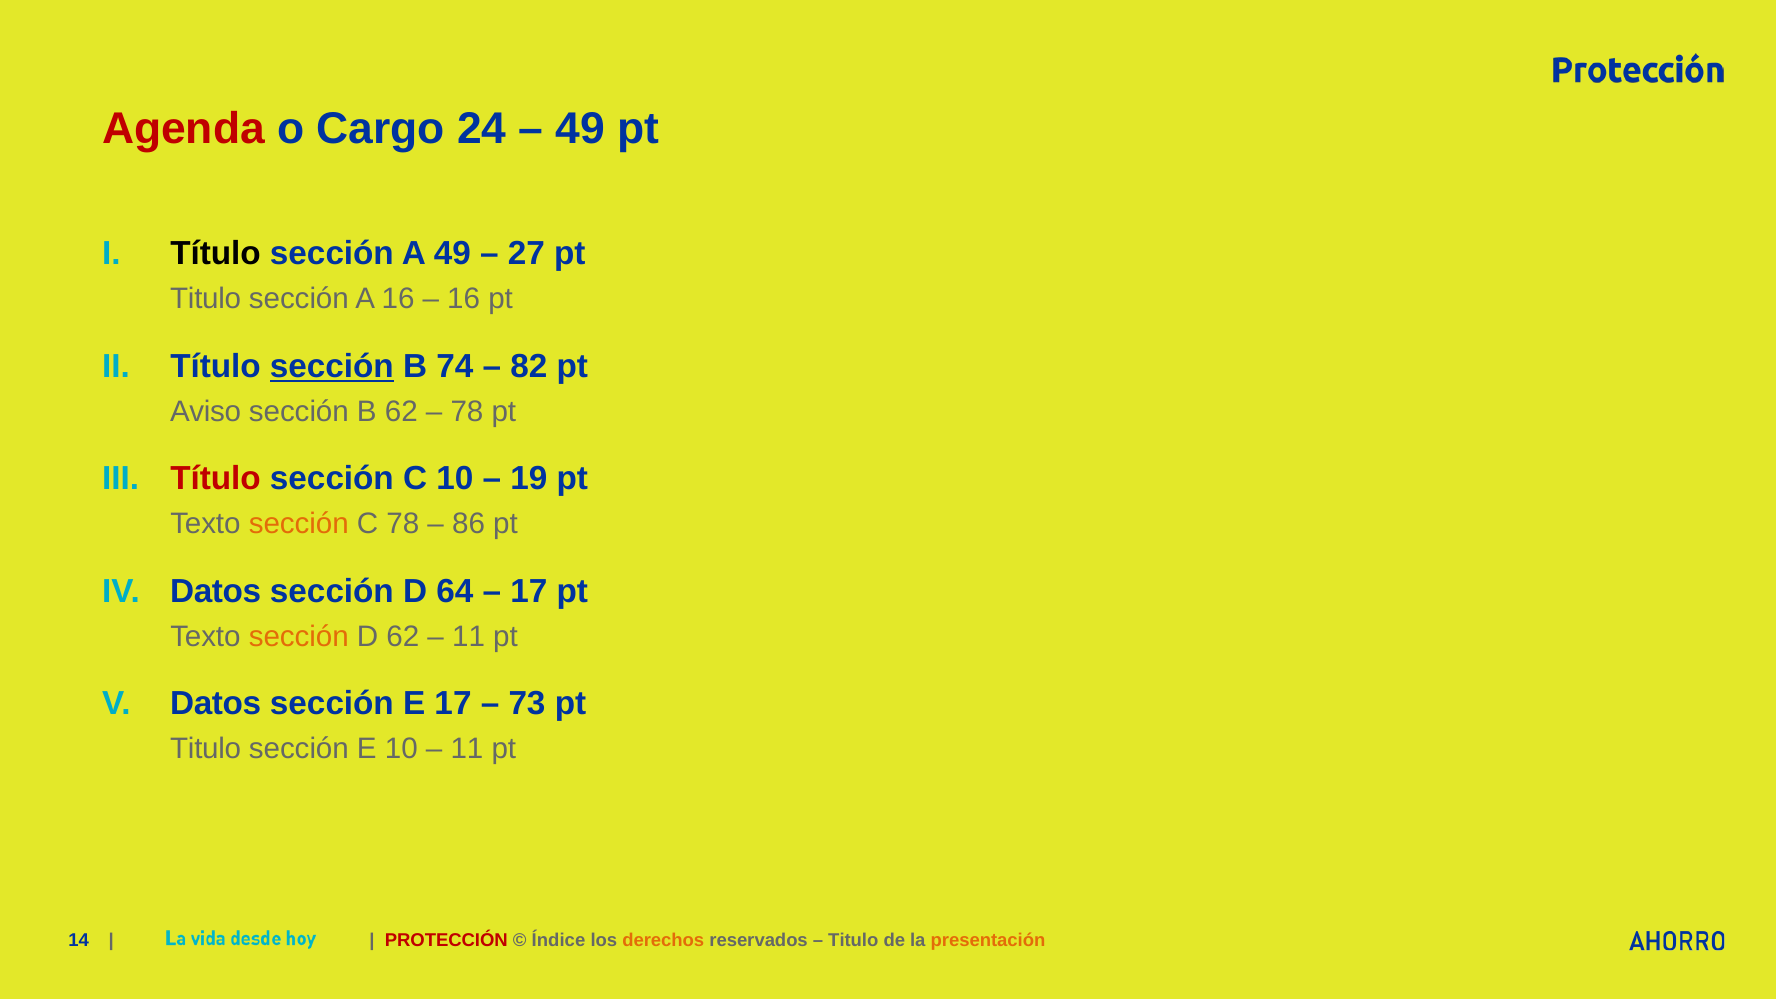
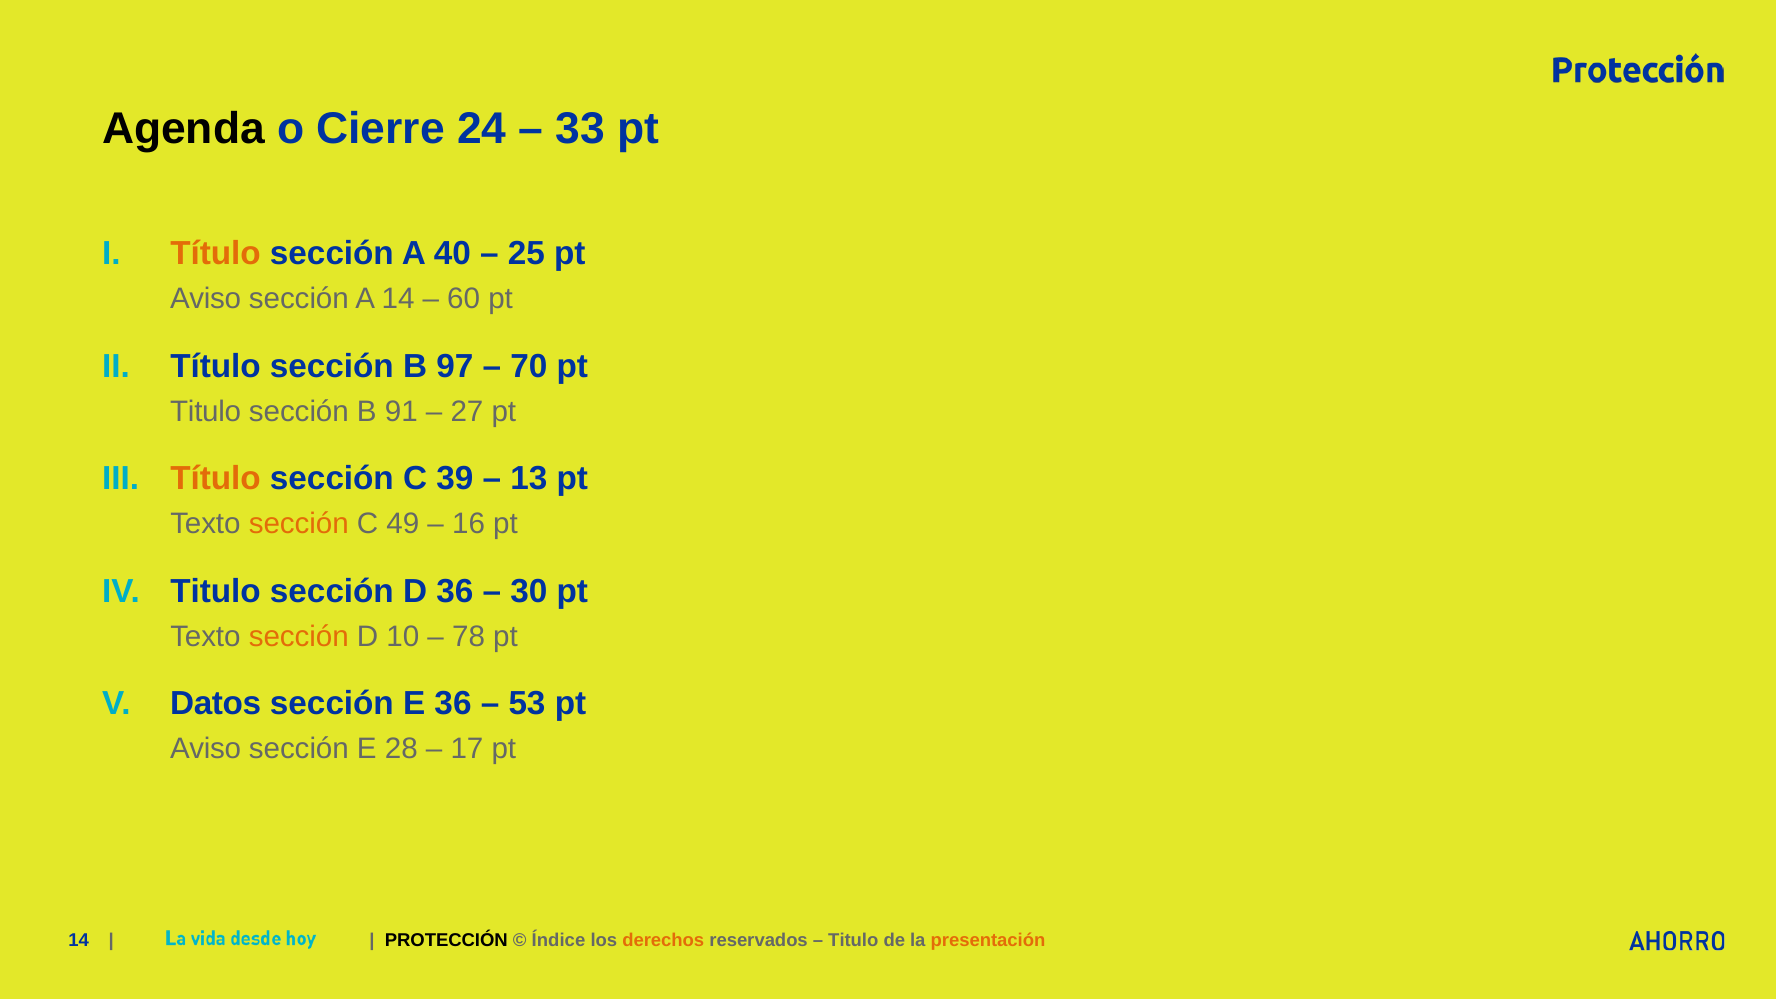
Agenda colour: red -> black
Cargo: Cargo -> Cierre
49 at (581, 129): 49 -> 33
Título at (216, 254) colour: black -> orange
A 49: 49 -> 40
27: 27 -> 25
Titulo at (206, 299): Titulo -> Aviso
A 16: 16 -> 14
16 at (464, 299): 16 -> 60
sección at (332, 367) underline: present -> none
74: 74 -> 97
82: 82 -> 70
Aviso at (206, 411): Aviso -> Titulo
B 62: 62 -> 91
78 at (467, 411): 78 -> 27
Título at (216, 479) colour: red -> orange
C 10: 10 -> 39
19: 19 -> 13
C 78: 78 -> 49
86: 86 -> 16
Datos at (216, 592): Datos -> Titulo
D 64: 64 -> 36
17 at (529, 592): 17 -> 30
D 62: 62 -> 10
11 at (469, 636): 11 -> 78
E 17: 17 -> 36
73: 73 -> 53
Titulo at (206, 749): Titulo -> Aviso
E 10: 10 -> 28
11 at (467, 749): 11 -> 17
PROTECCIÓN colour: red -> black
